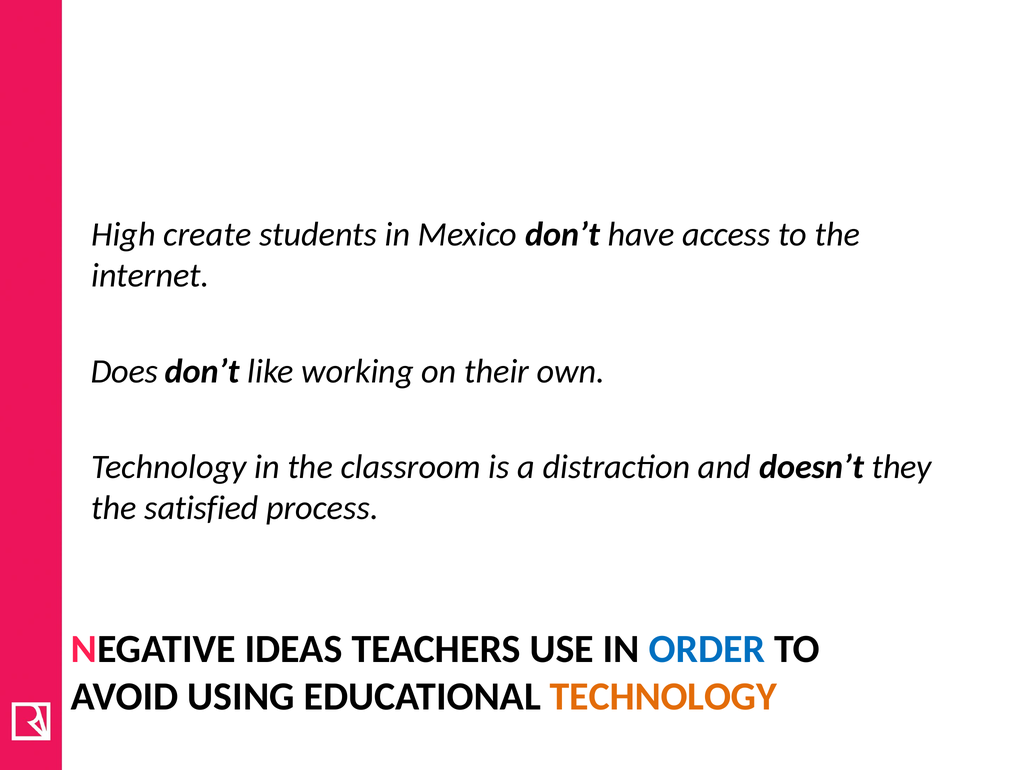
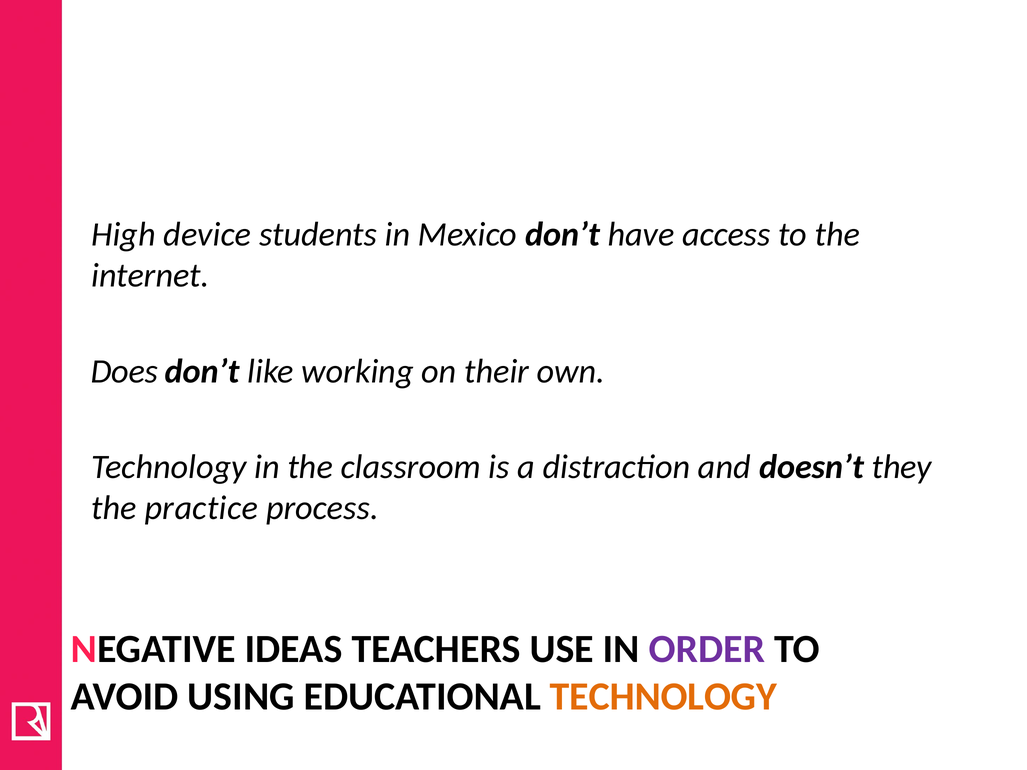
create: create -> device
satisfied: satisfied -> practice
ORDER colour: blue -> purple
